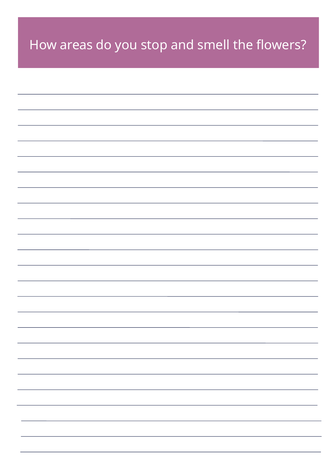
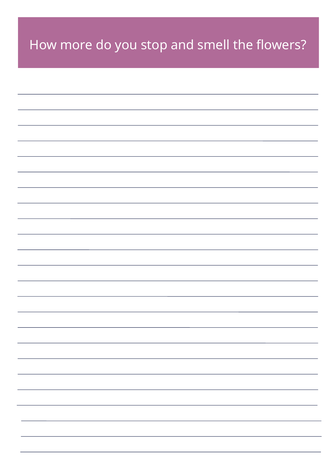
areas: areas -> more
